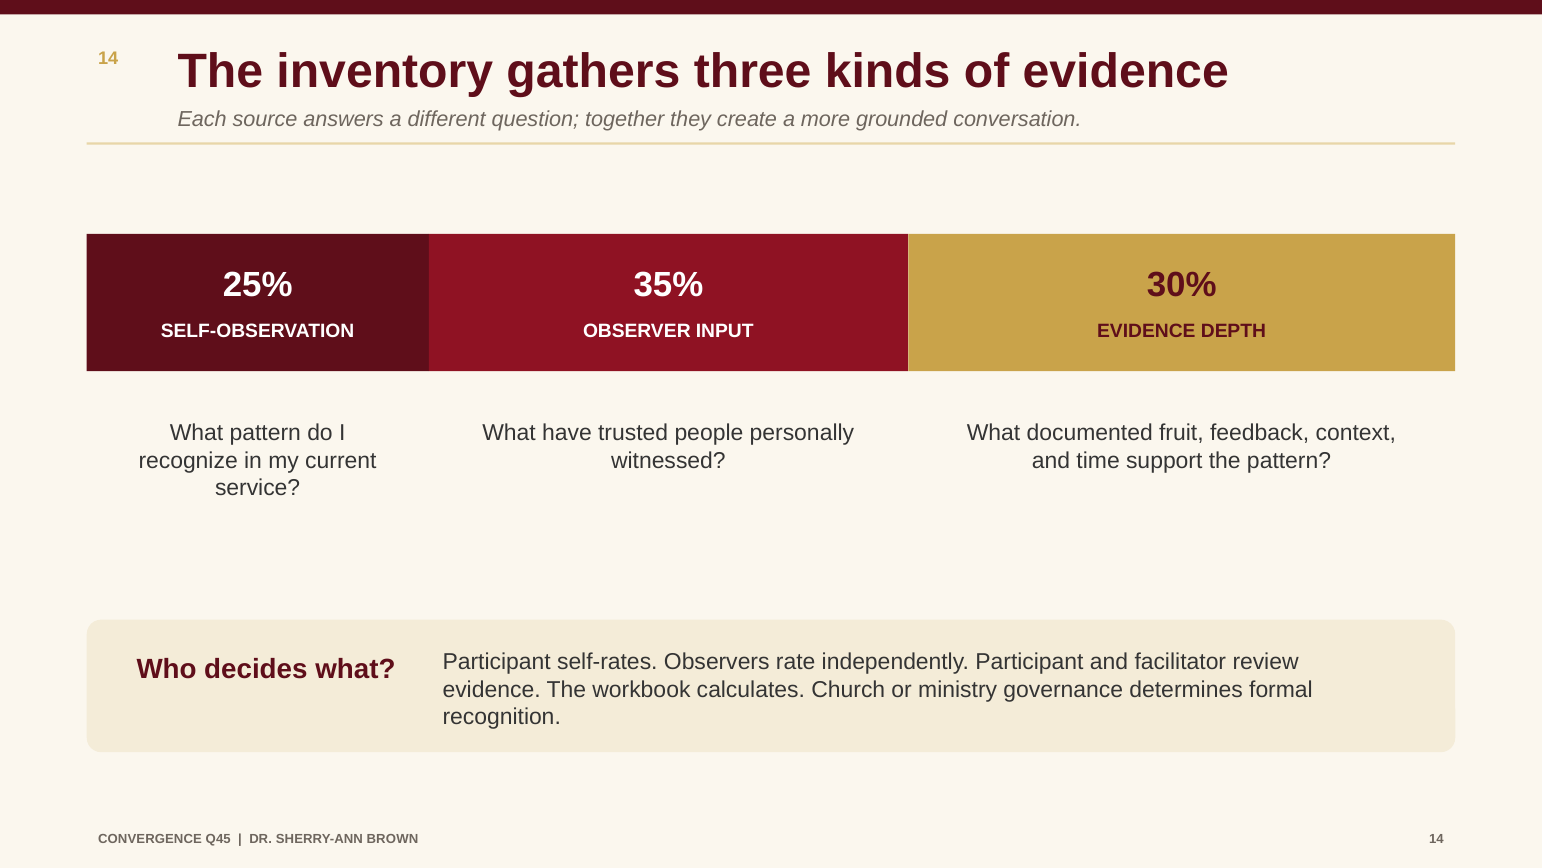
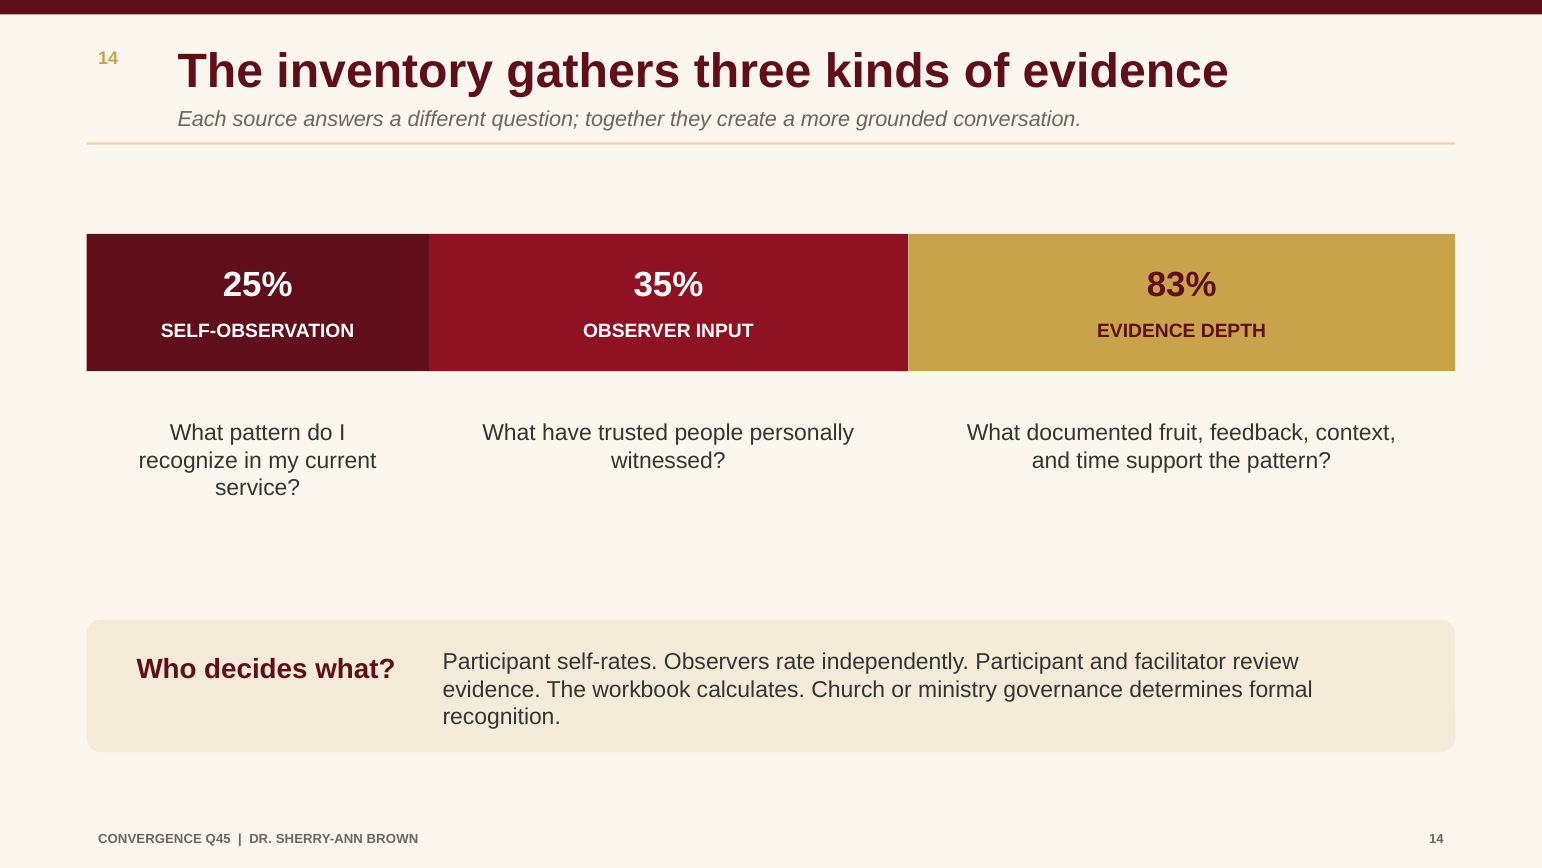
30%: 30% -> 83%
